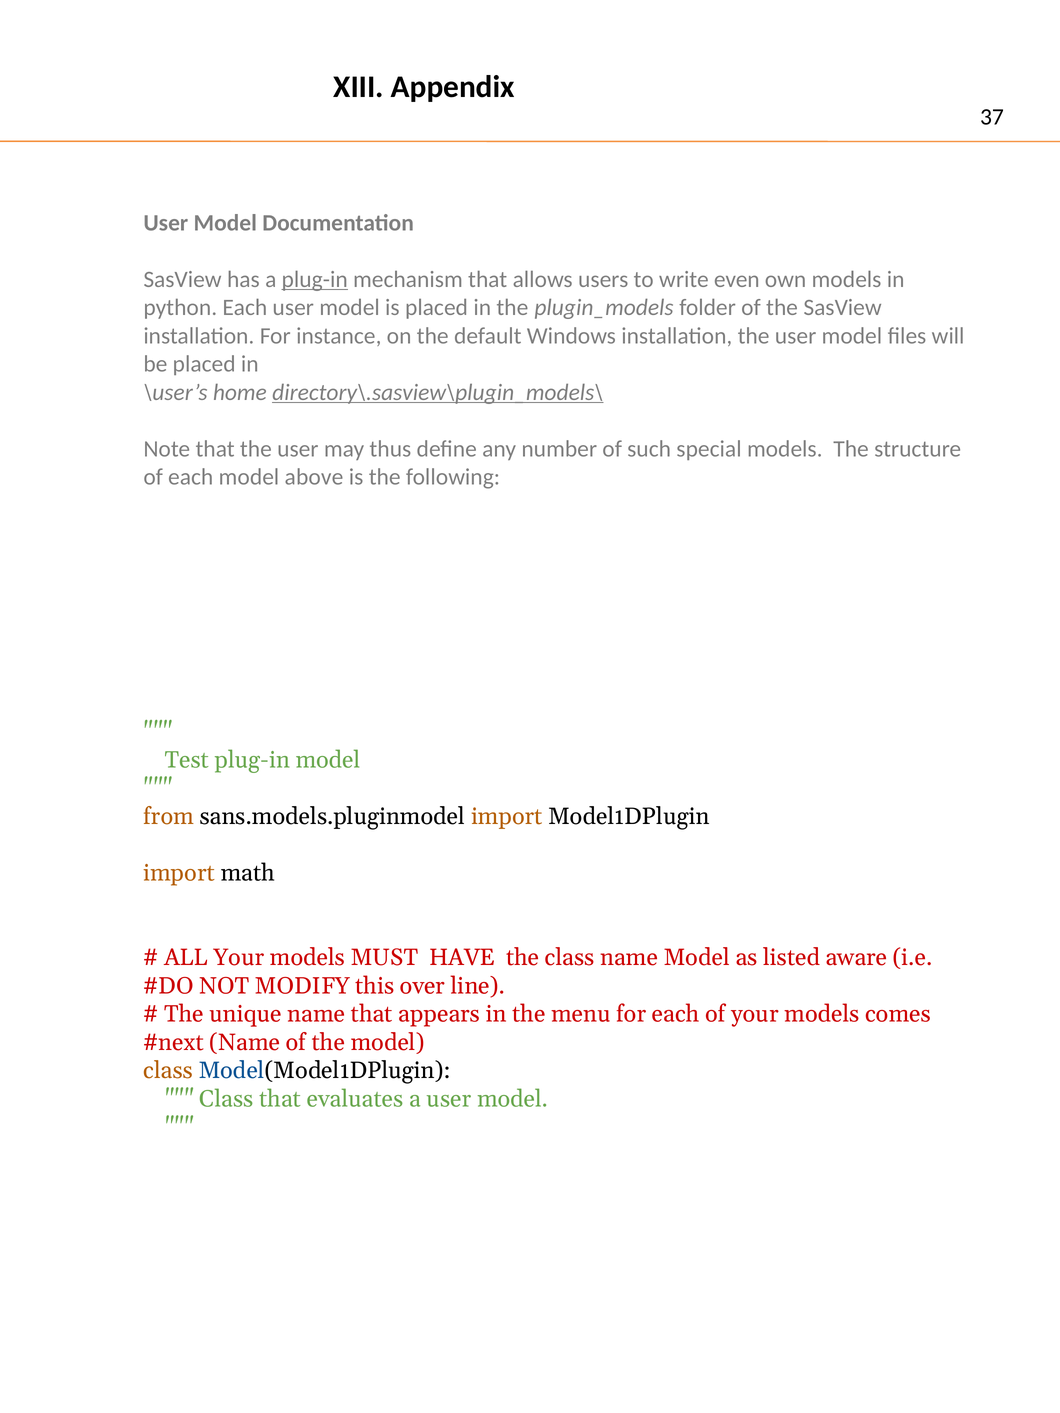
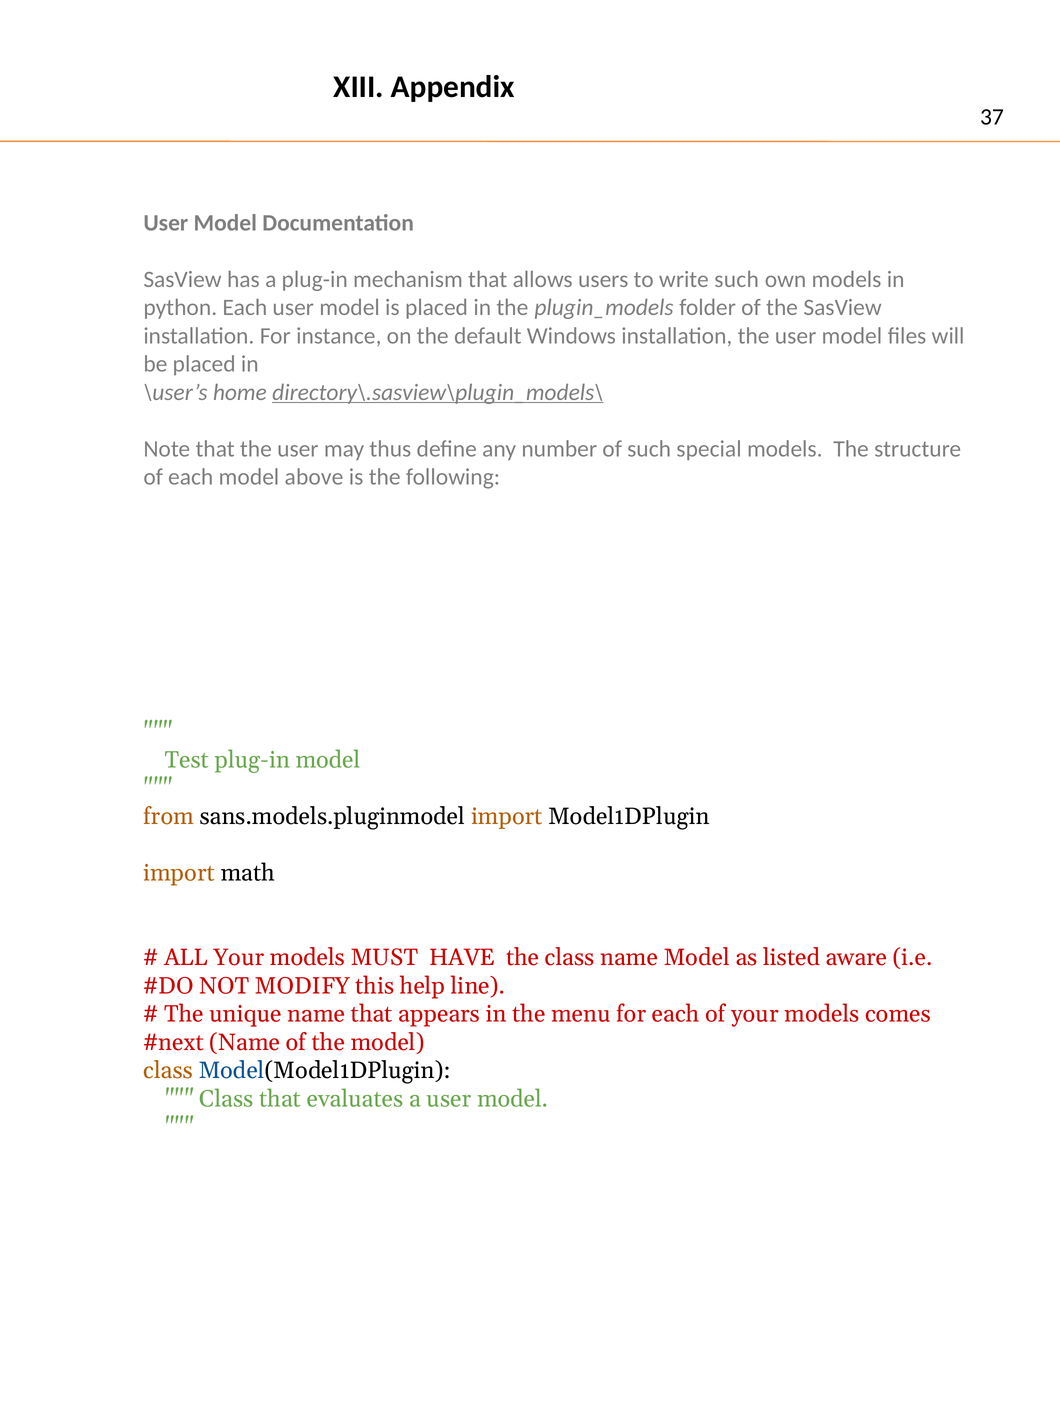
plug-in at (315, 279) underline: present -> none
write even: even -> such
over: over -> help
